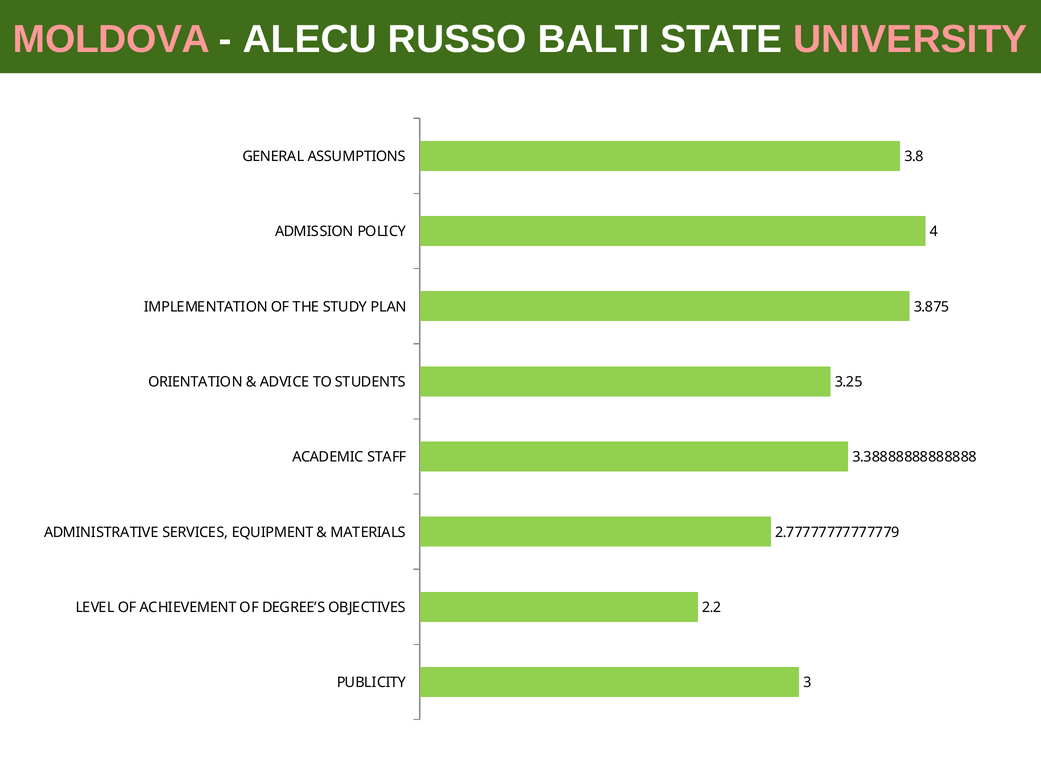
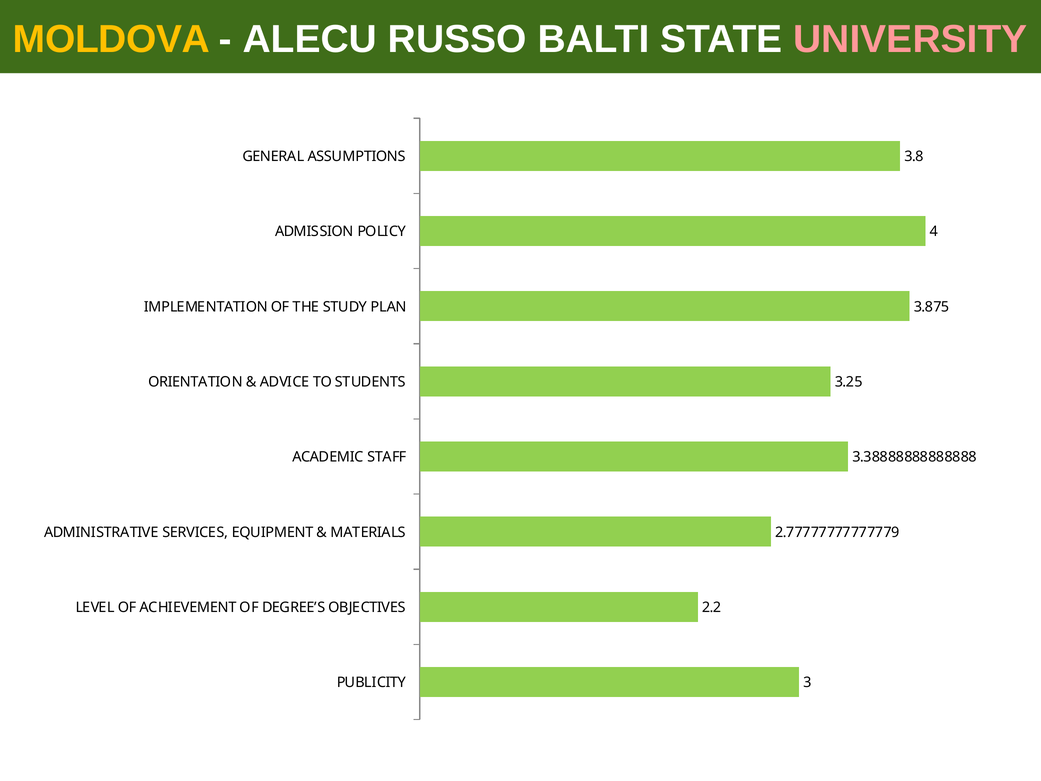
MOLDOVA colour: pink -> yellow
